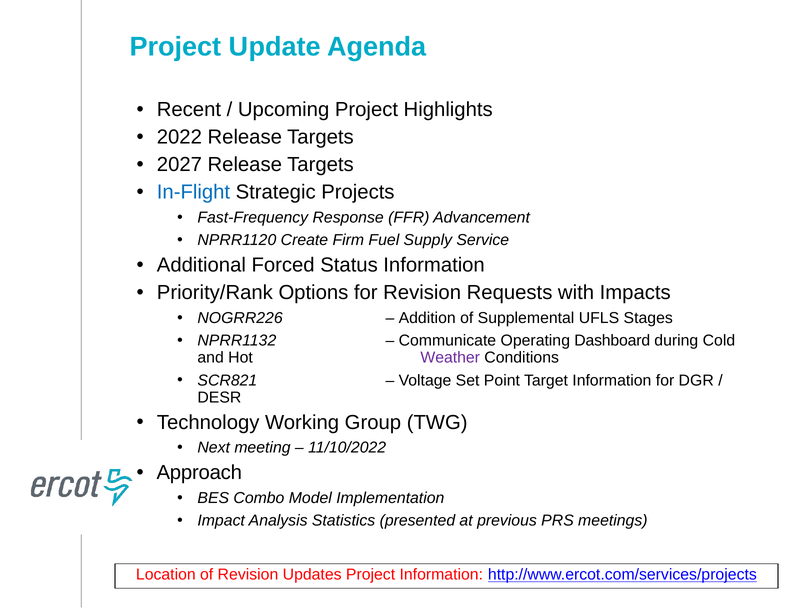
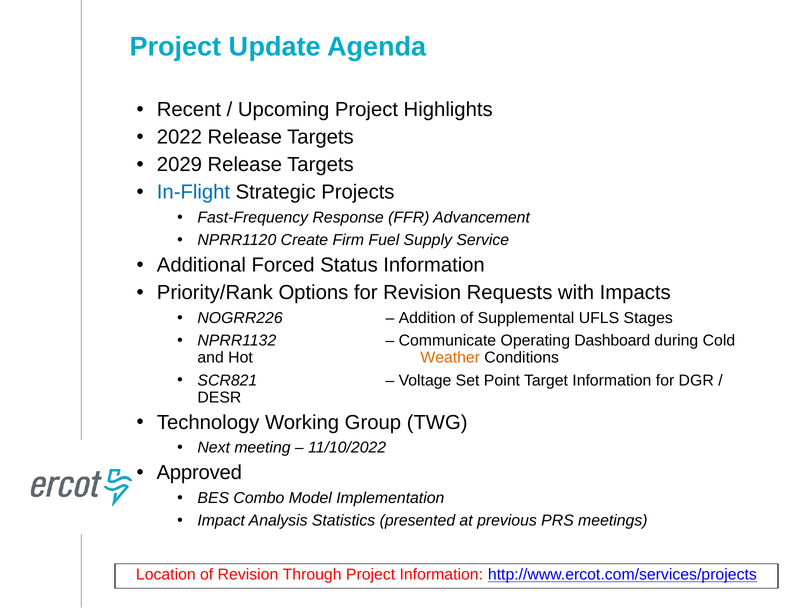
2027: 2027 -> 2029
Weather colour: purple -> orange
Approach: Approach -> Approved
Updates: Updates -> Through
